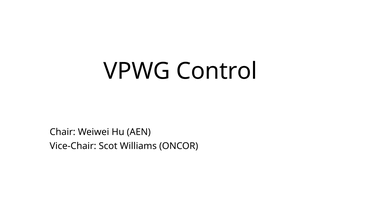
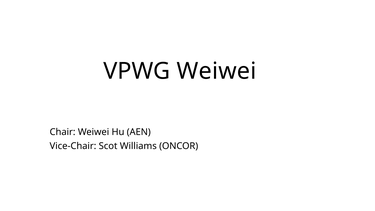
VPWG Control: Control -> Weiwei
